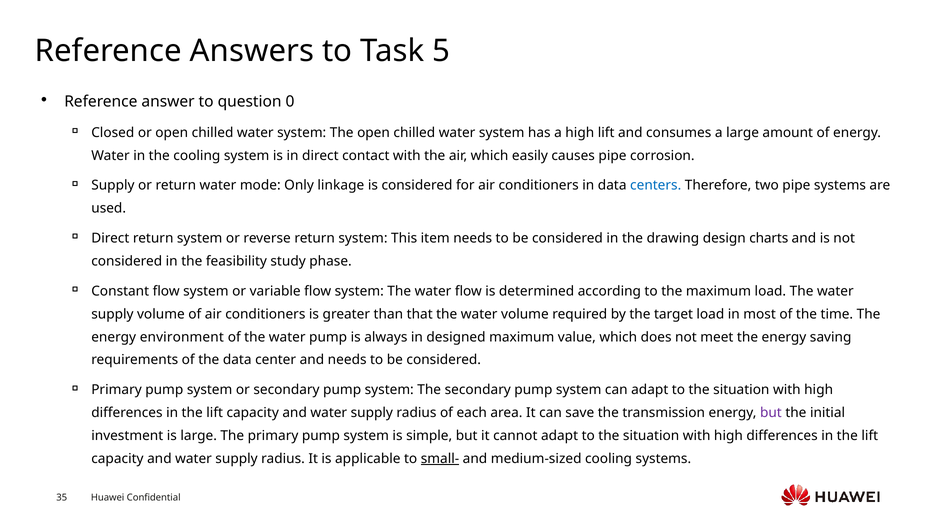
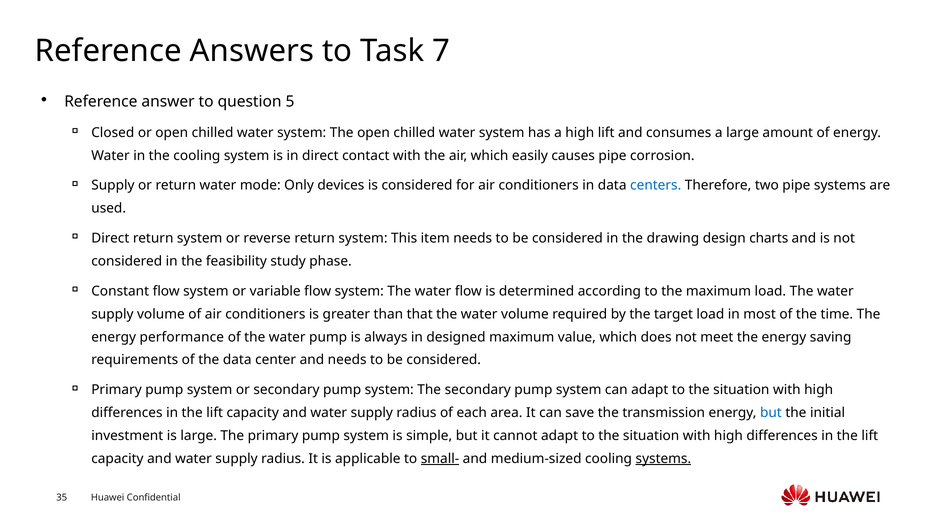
5: 5 -> 7
0: 0 -> 5
linkage: linkage -> devices
environment: environment -> performance
but at (771, 413) colour: purple -> blue
systems at (663, 459) underline: none -> present
